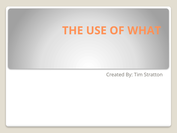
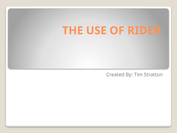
WHAT: WHAT -> RIDER
